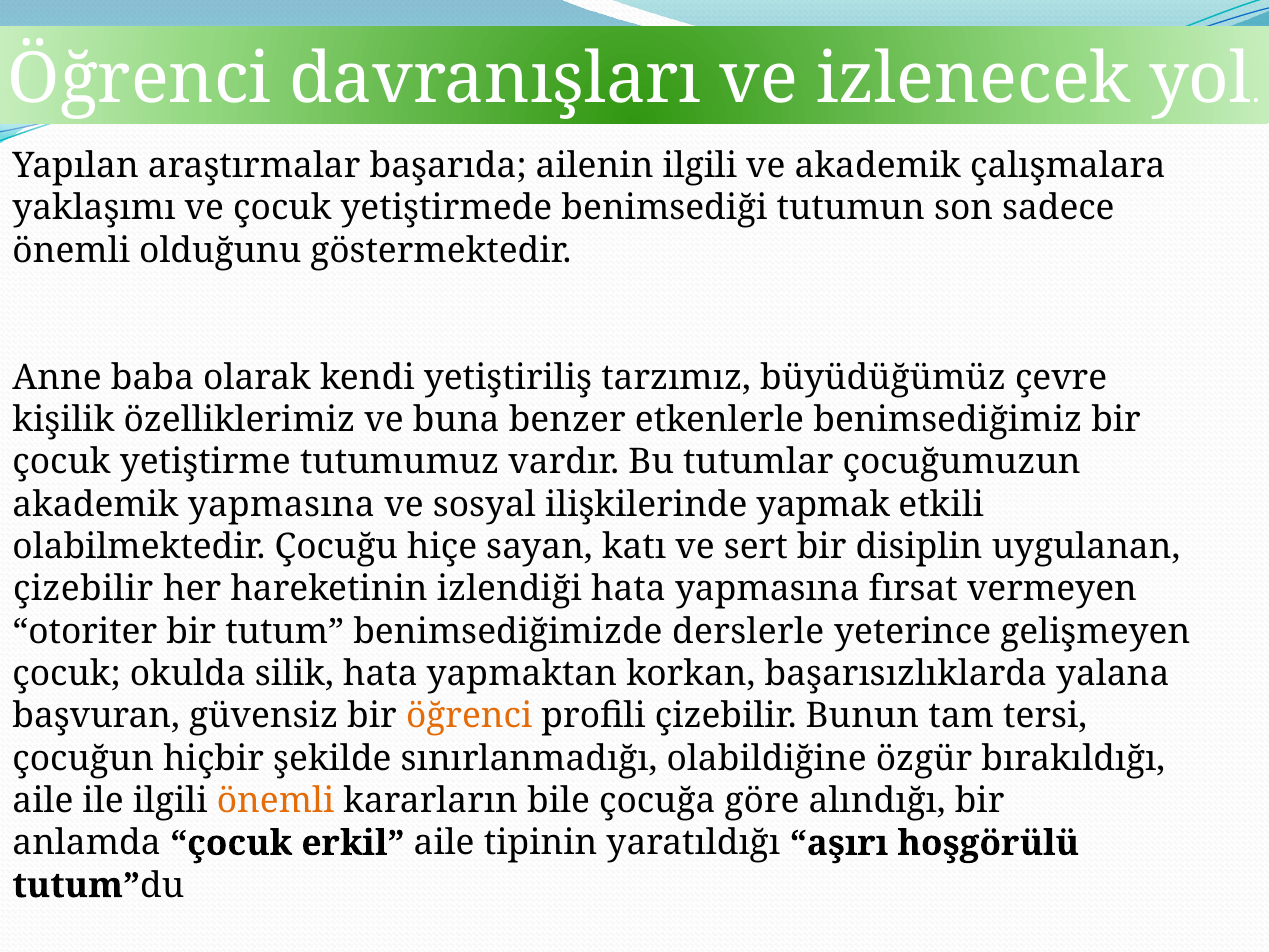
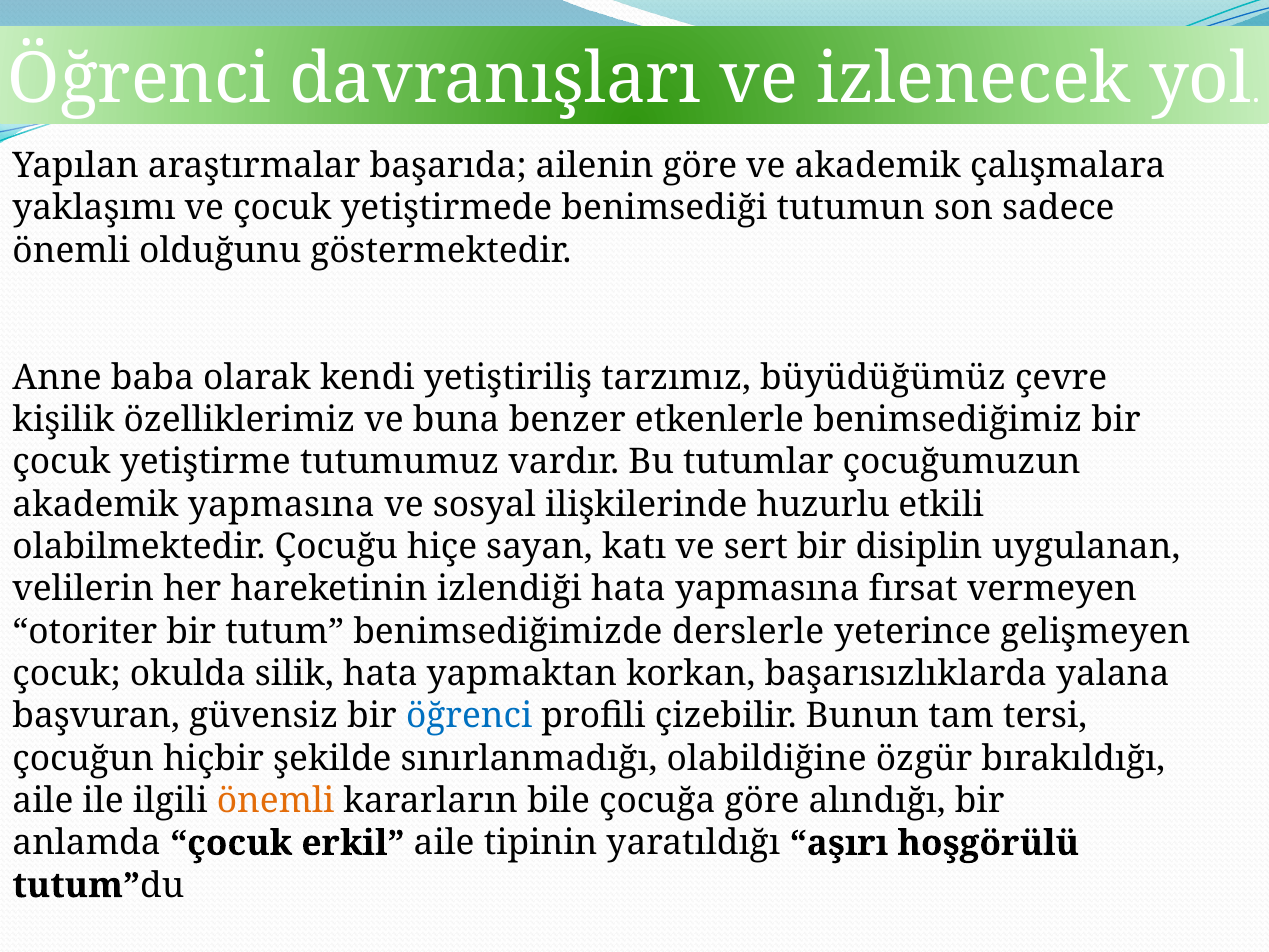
ailenin ilgili: ilgili -> göre
yapmak: yapmak -> huzurlu
çizebilir at (83, 589): çizebilir -> velilerin
öğrenci at (469, 716) colour: orange -> blue
